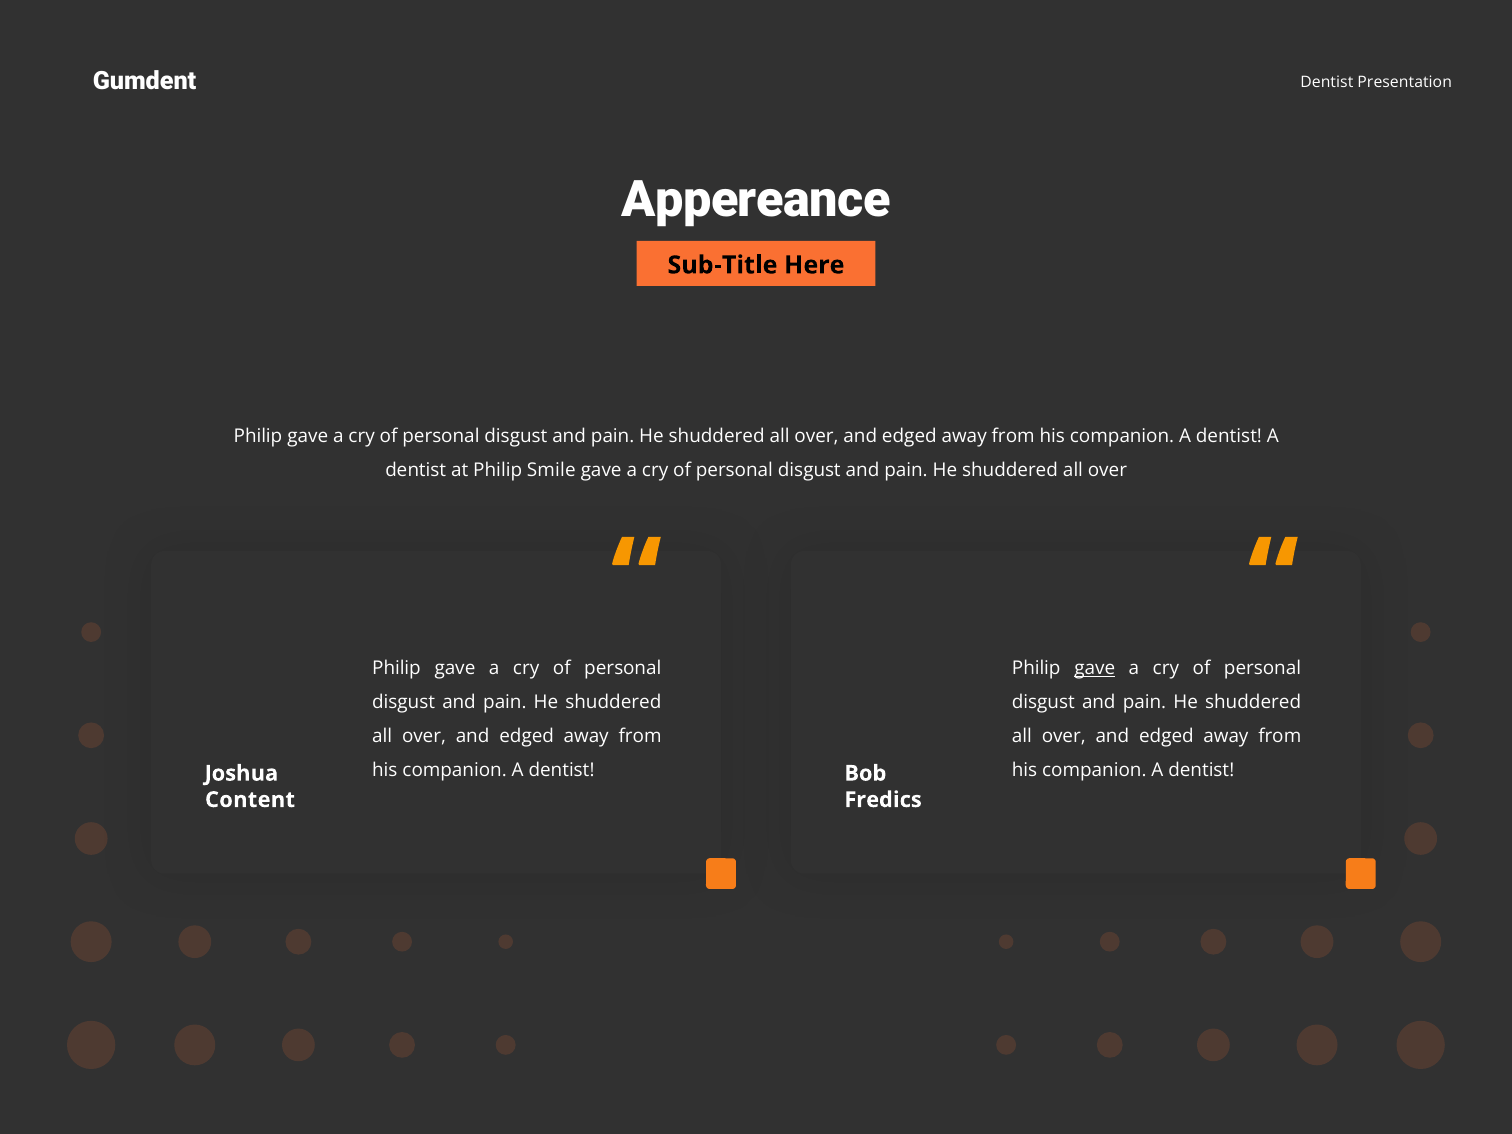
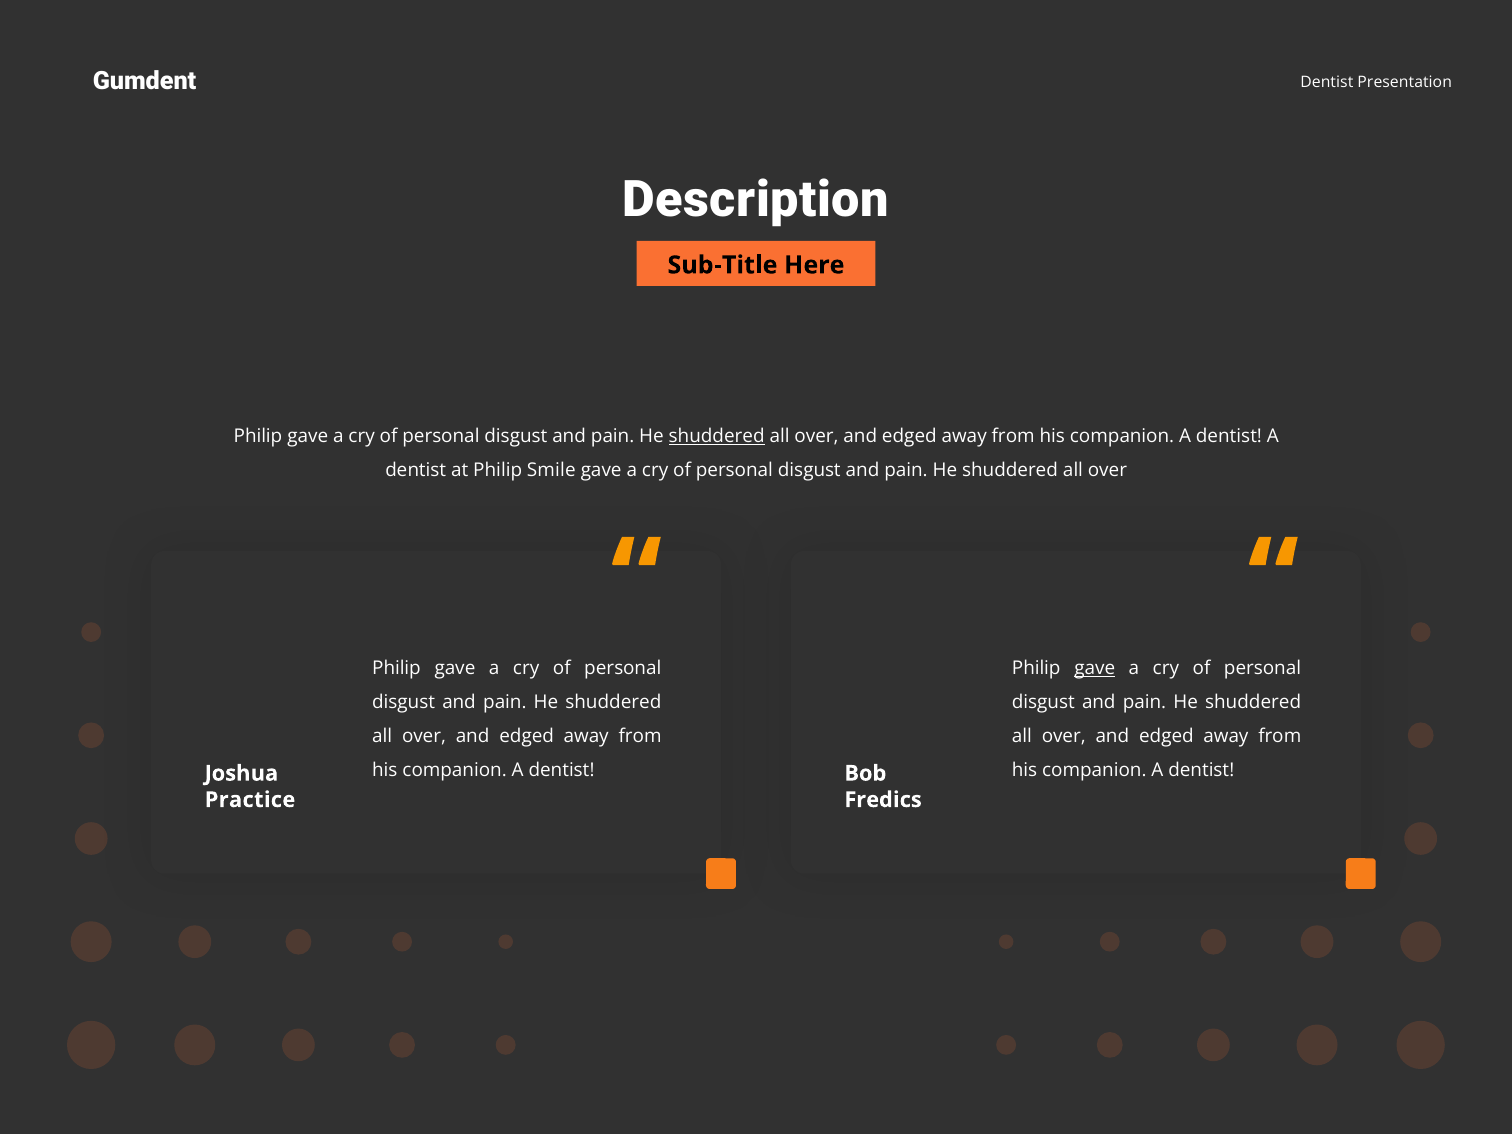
Appereance: Appereance -> Description
shuddered at (717, 436) underline: none -> present
Content: Content -> Practice
